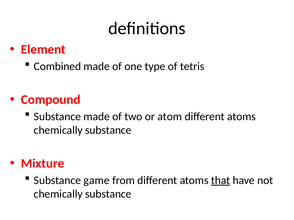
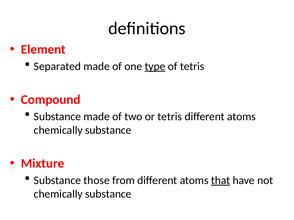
Combined: Combined -> Separated
type underline: none -> present
or atom: atom -> tetris
game: game -> those
